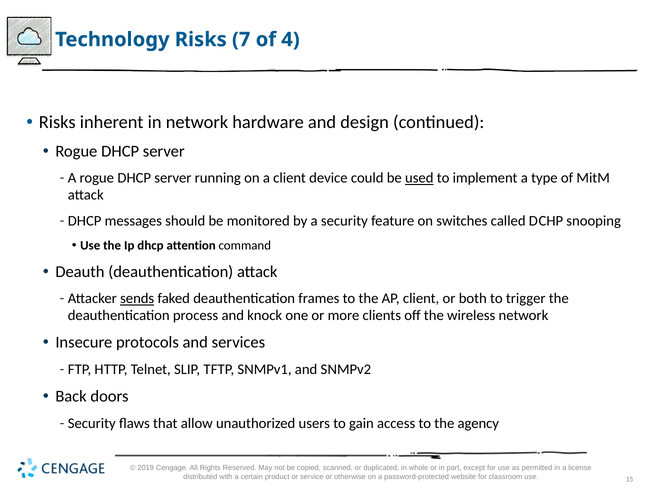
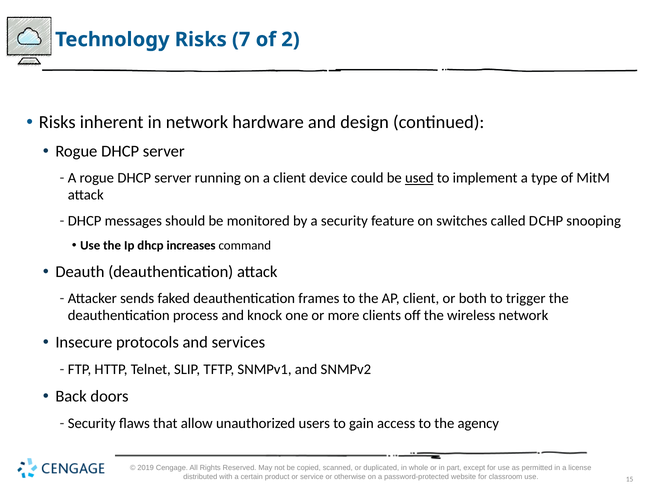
4: 4 -> 2
attention: attention -> increases
sends underline: present -> none
